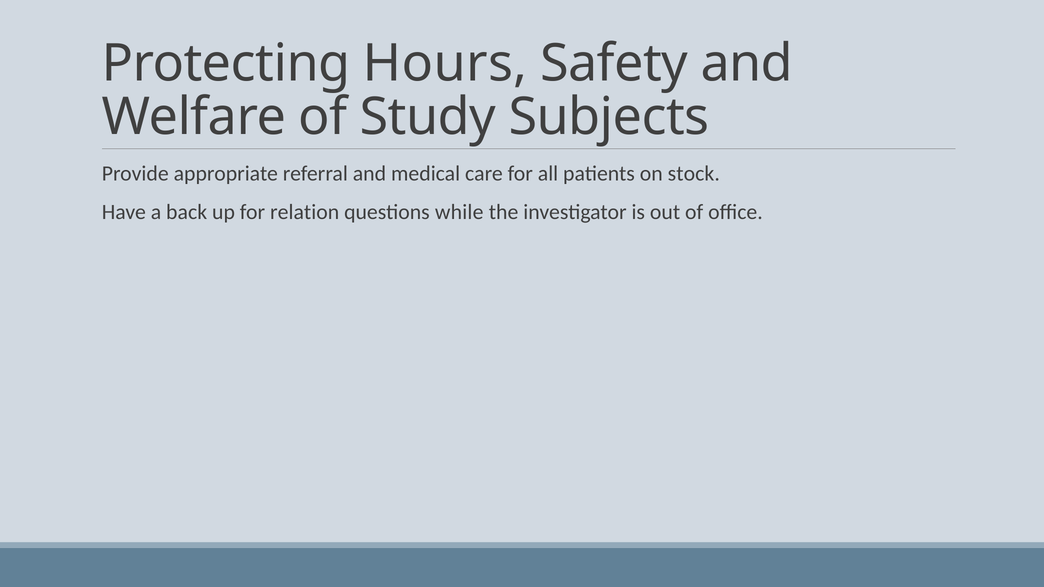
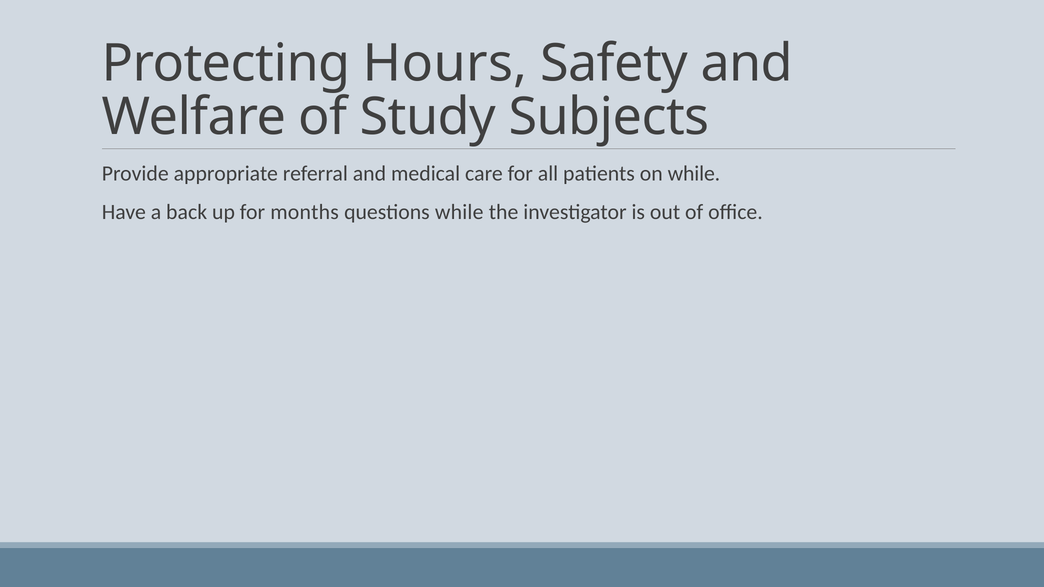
on stock: stock -> while
relation: relation -> months
